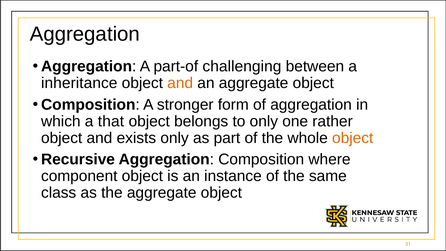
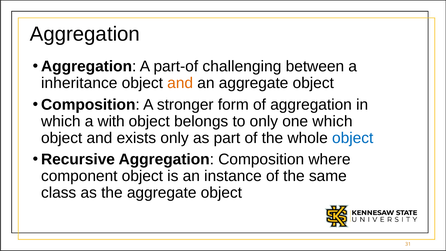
that: that -> with
one rather: rather -> which
object at (353, 138) colour: orange -> blue
